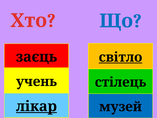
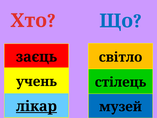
світло underline: present -> none
